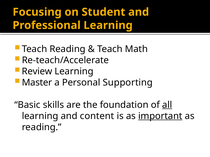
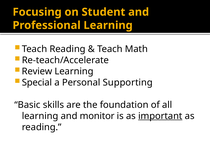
Master: Master -> Special
all underline: present -> none
content: content -> monitor
